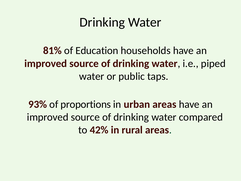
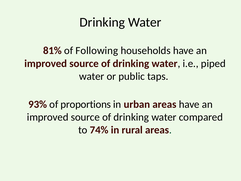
Education: Education -> Following
42%: 42% -> 74%
